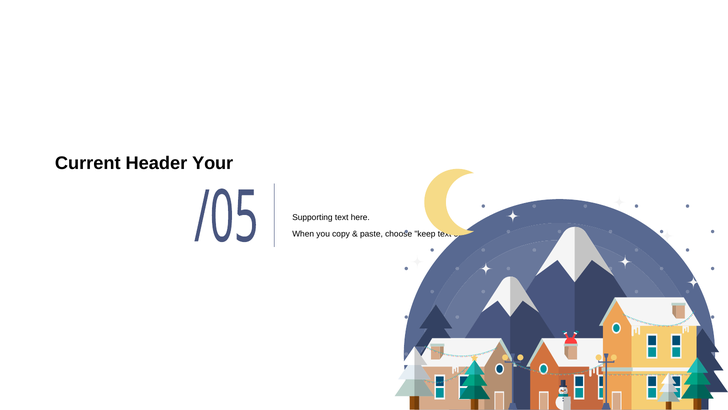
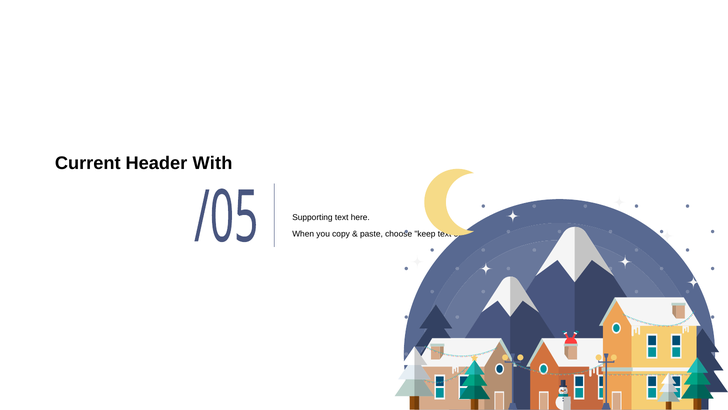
Your: Your -> With
